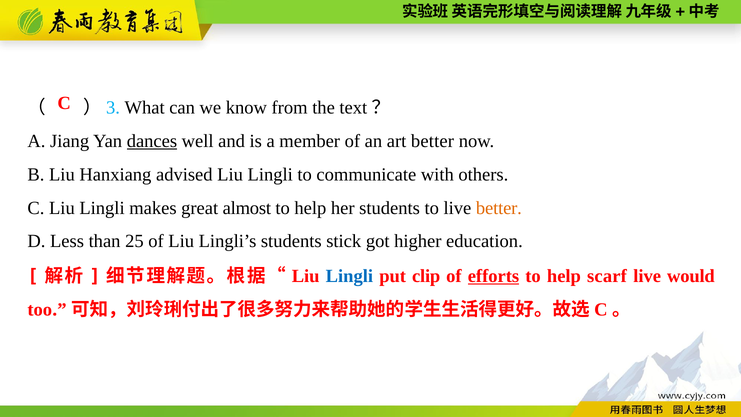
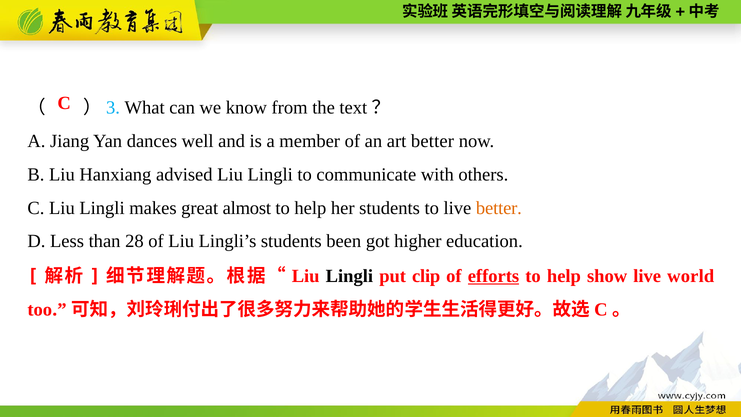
dances underline: present -> none
25: 25 -> 28
stick: stick -> been
Lingli at (349, 276) colour: blue -> black
scarf: scarf -> show
would: would -> world
